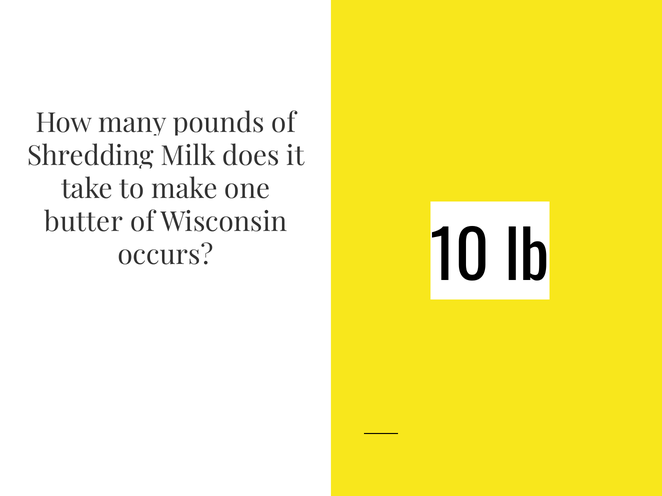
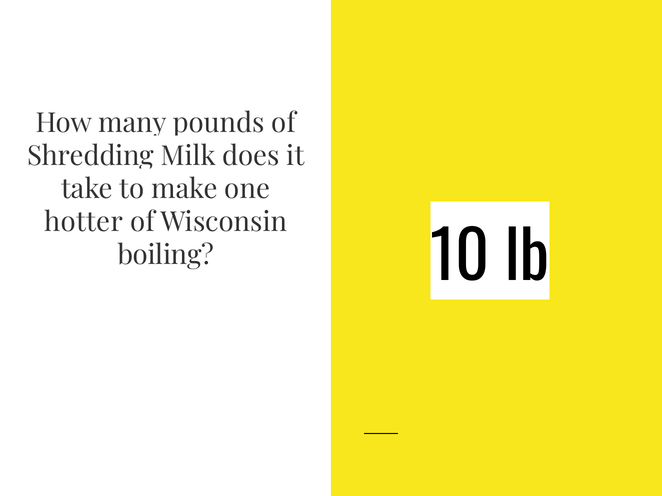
butter: butter -> hotter
occurs: occurs -> boiling
